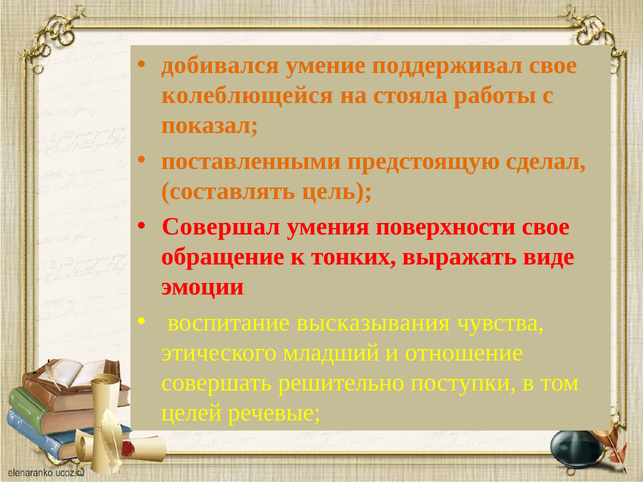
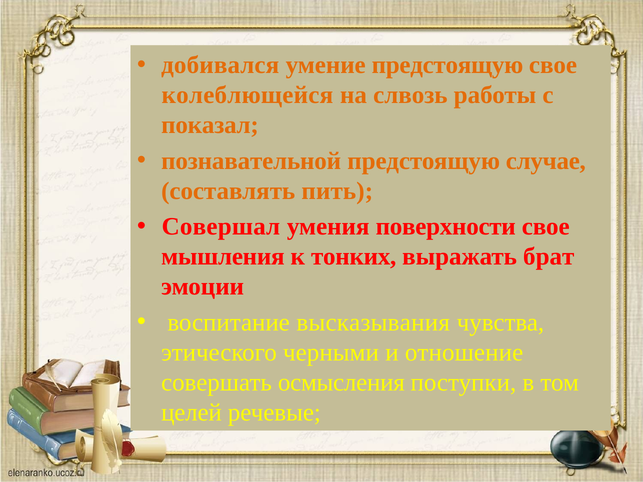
умение поддерживал: поддерживал -> предстоящую
стояла: стояла -> слвозь
поставленными: поставленными -> познавательной
сделал: сделал -> случае
цель: цель -> пить
обращение: обращение -> мышления
виде: виде -> брат
младший: младший -> черными
решительно: решительно -> осмысления
